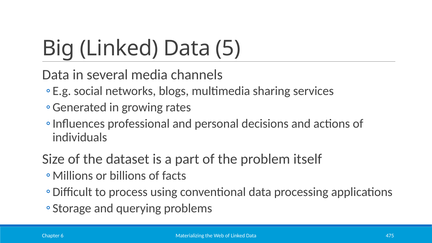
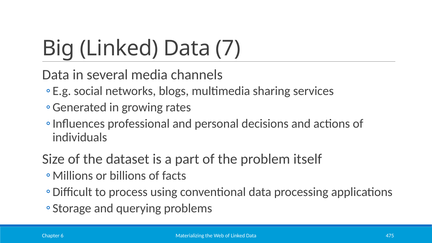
5: 5 -> 7
